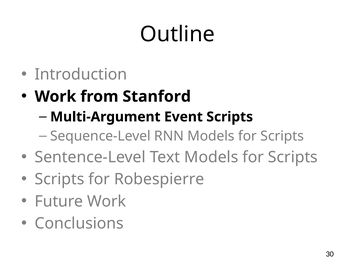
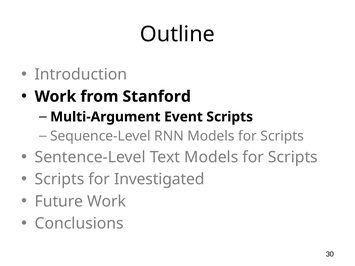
Robespierre: Robespierre -> Investigated
